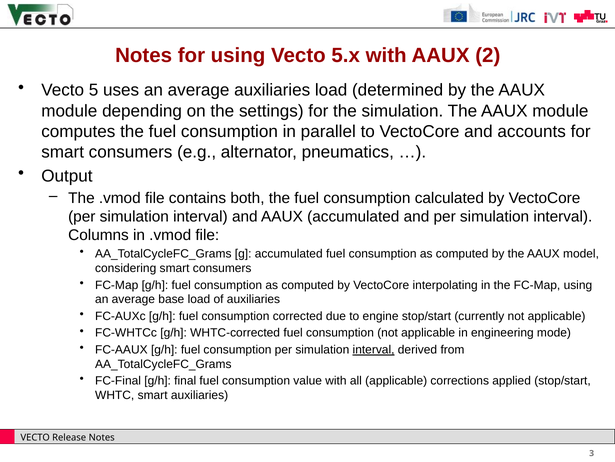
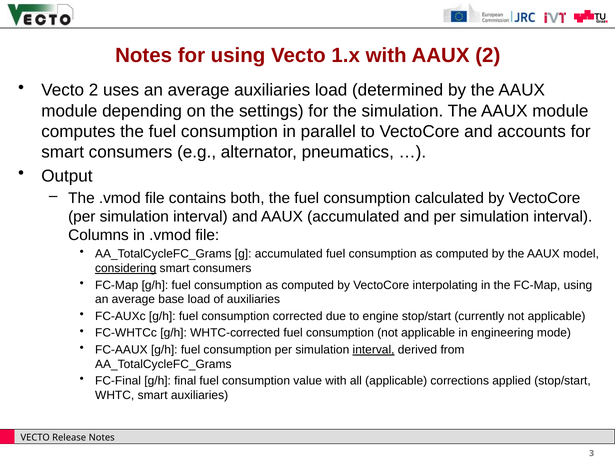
5.x: 5.x -> 1.x
Vecto 5: 5 -> 2
considering underline: none -> present
